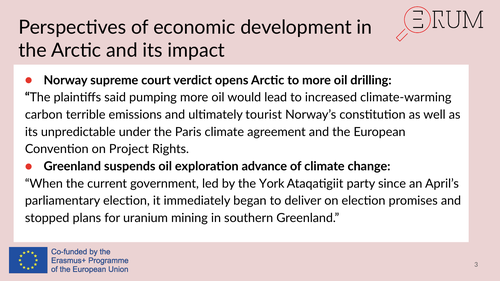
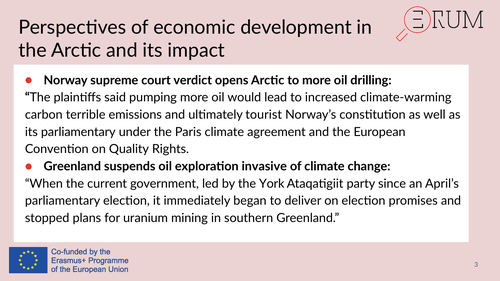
its unpredictable: unpredictable -> parliamentary
Project: Project -> Quality
advance: advance -> invasive
